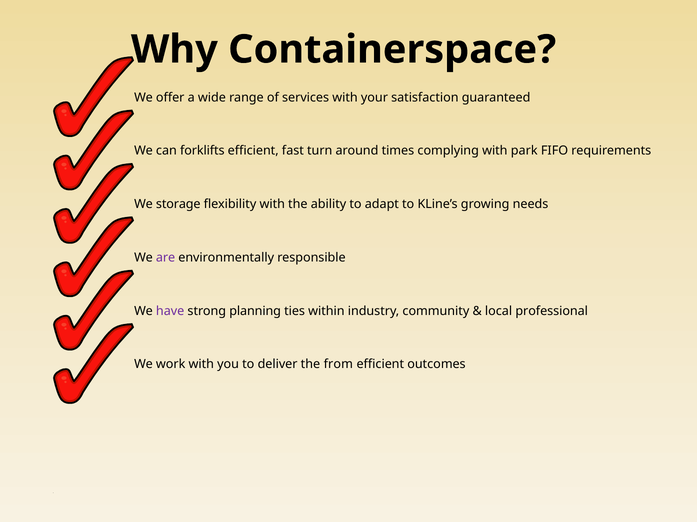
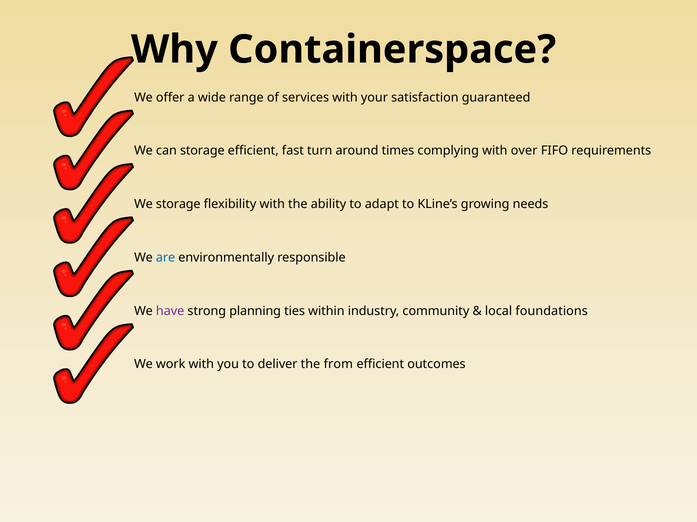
can forklifts: forklifts -> storage
park: park -> over
are colour: purple -> blue
professional: professional -> foundations
